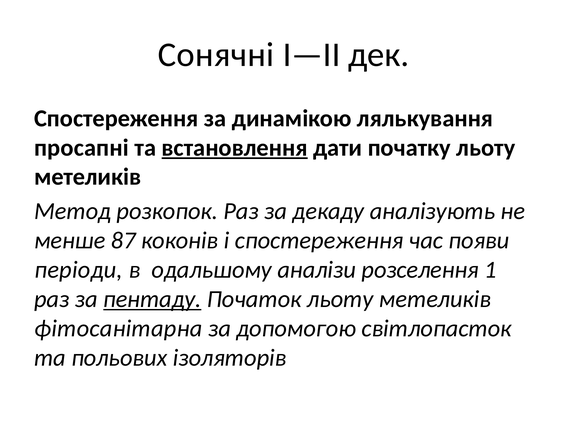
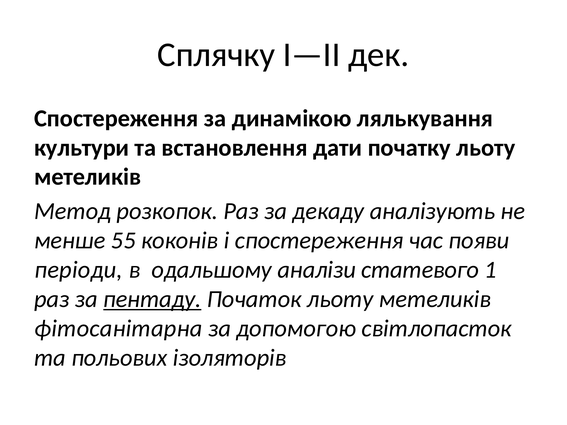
Сонячні: Сонячні -> Сплячку
просапні: просапні -> культури
встановлення underline: present -> none
87: 87 -> 55
розселення: розселення -> статевого
